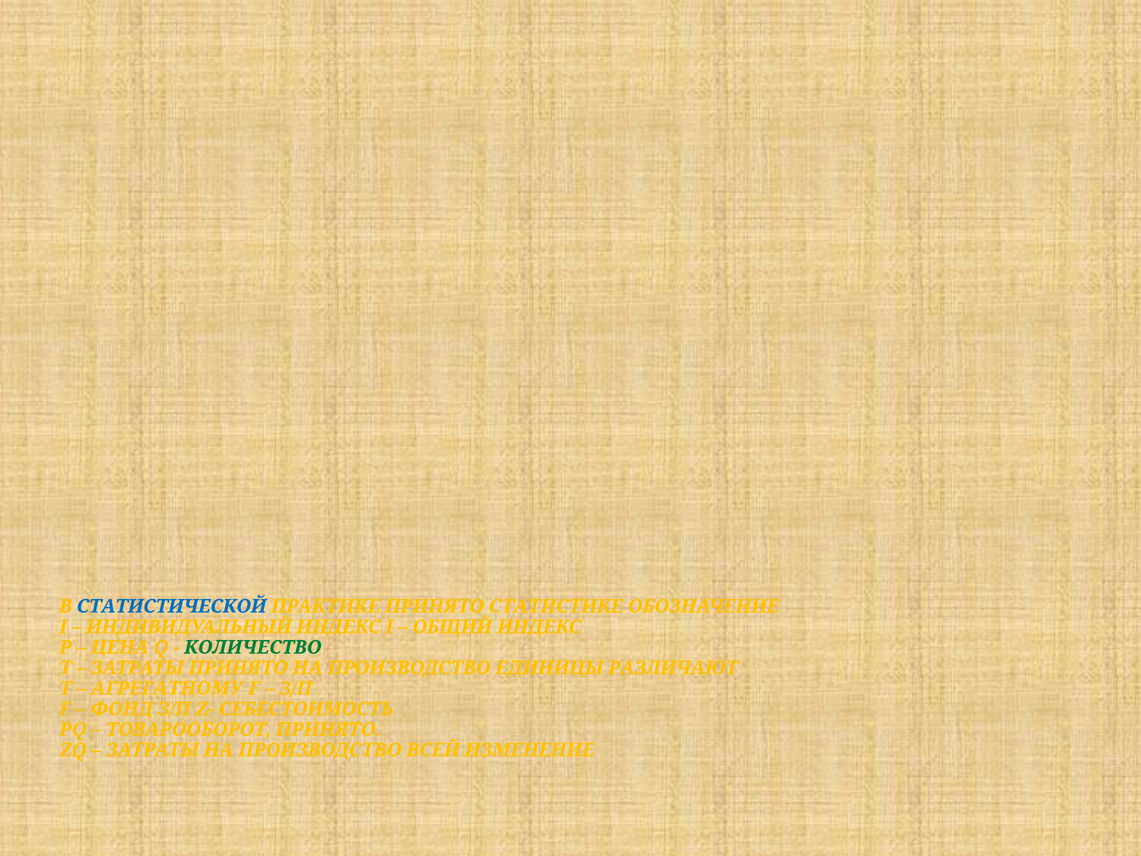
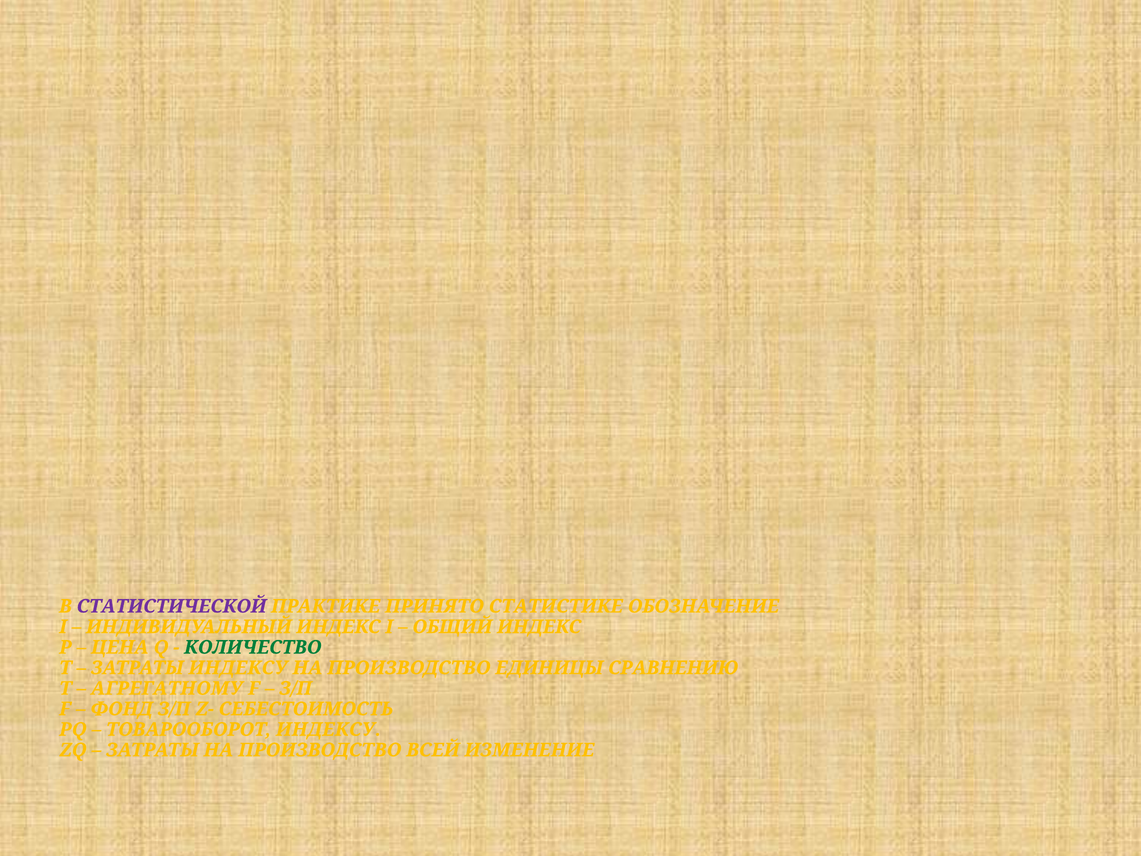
СТАТИСТИЧЕСКОЙ colour: blue -> purple
ЗАТРАТЫ ПРИНЯТО: ПРИНЯТО -> ИНДЕКСУ
РАЗЛИЧАЮТ: РАЗЛИЧАЮТ -> СРАВНЕНИЮ
ТОВАРООБОРОТ ПРИНЯТО: ПРИНЯТО -> ИНДЕКСУ
